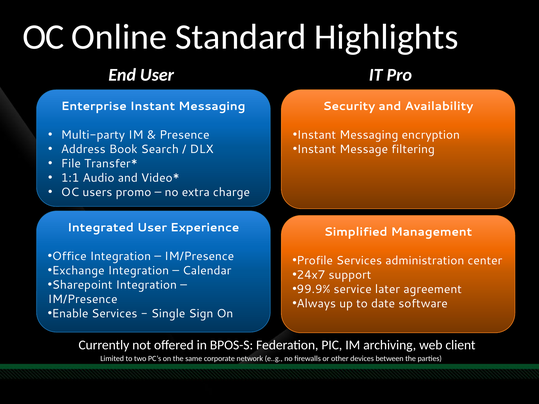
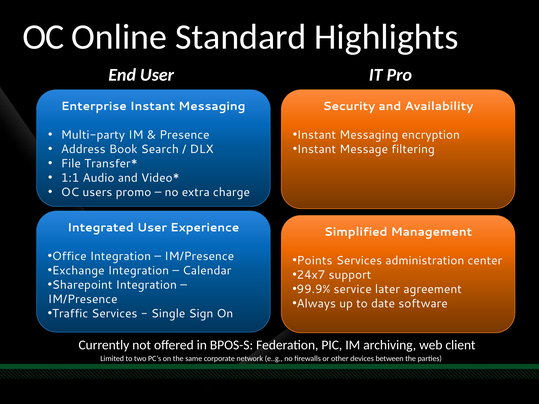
Profile: Profile -> Points
Enable: Enable -> Traffic
